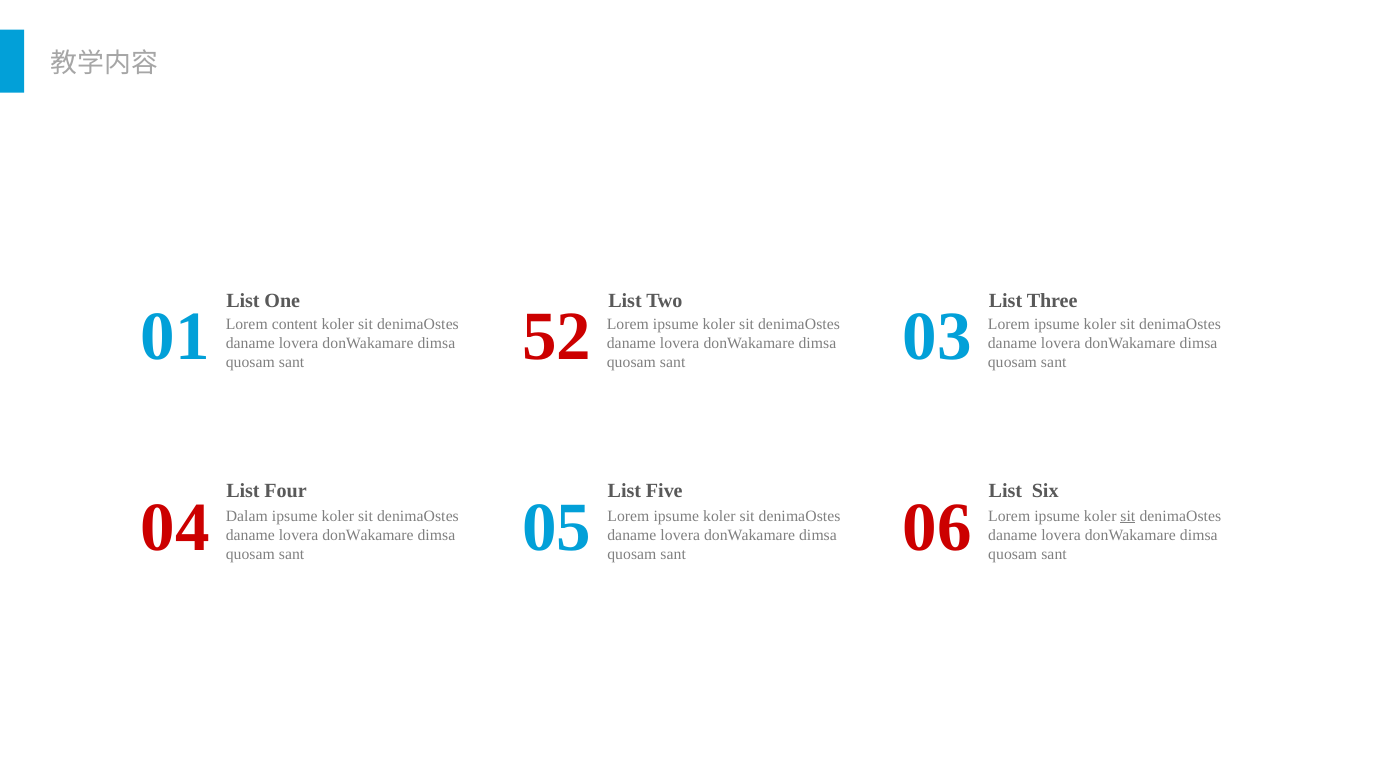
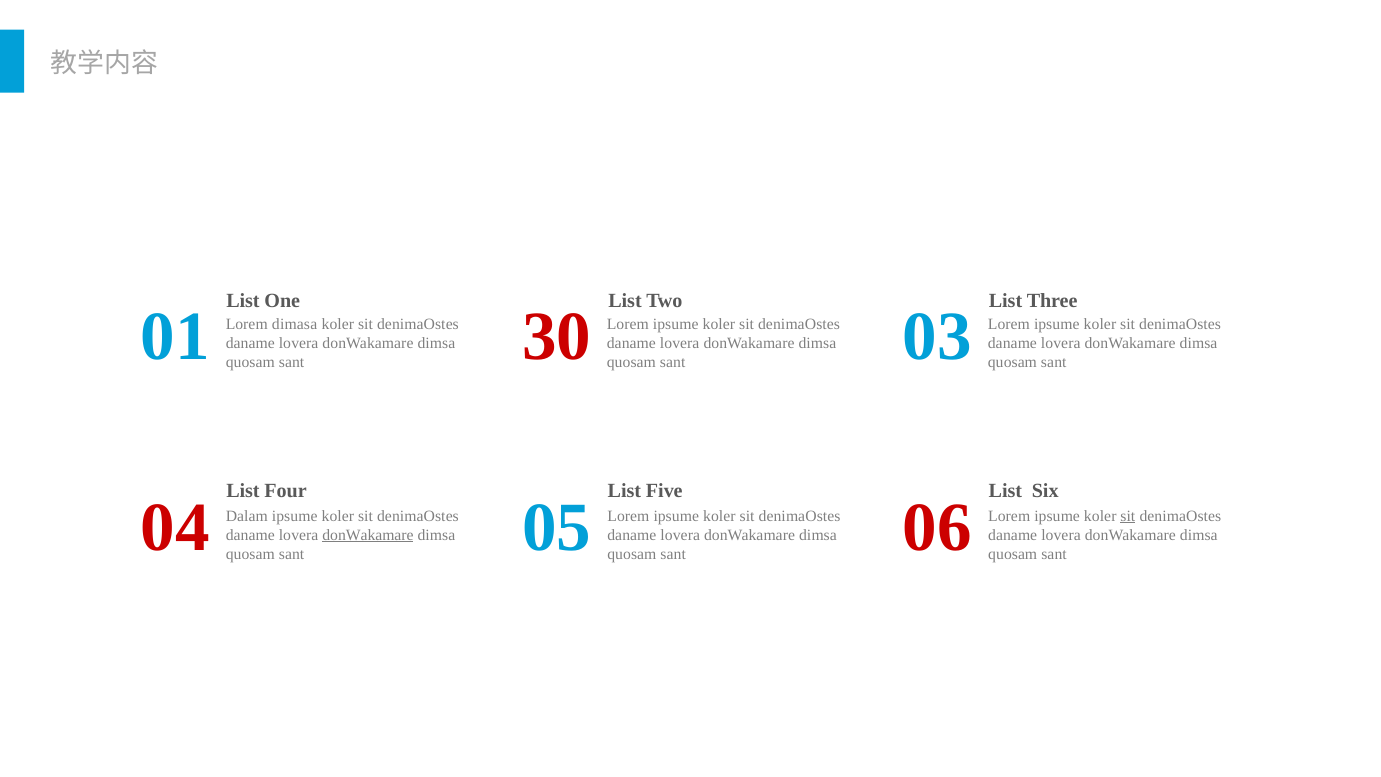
52: 52 -> 30
content: content -> dimasa
donWakamare at (368, 535) underline: none -> present
